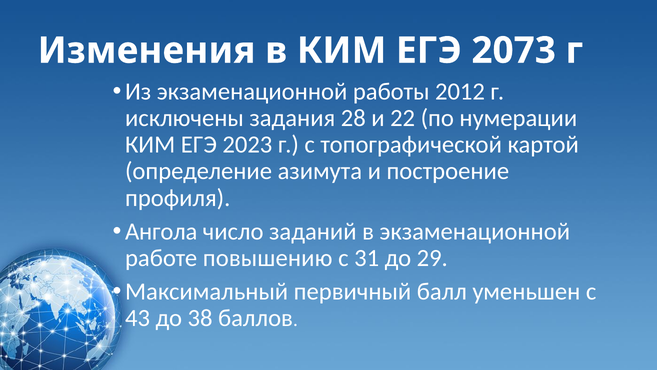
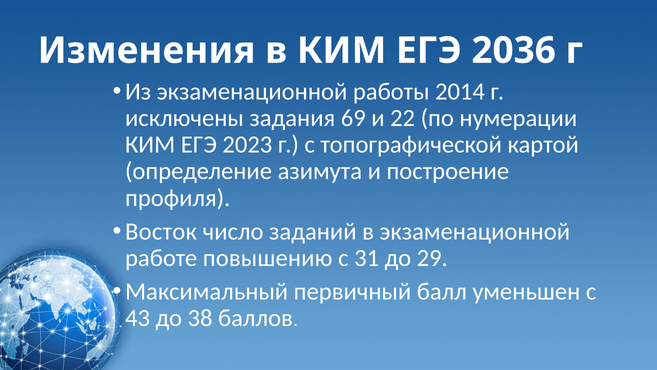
2073: 2073 -> 2036
2012: 2012 -> 2014
28: 28 -> 69
Ангола: Ангола -> Восток
